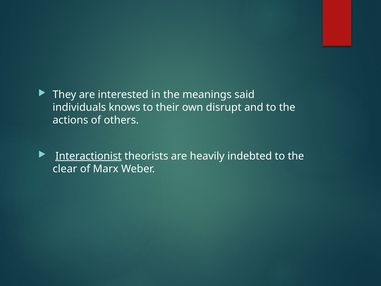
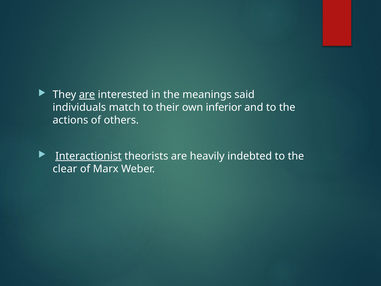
are at (87, 95) underline: none -> present
knows: knows -> match
disrupt: disrupt -> inferior
